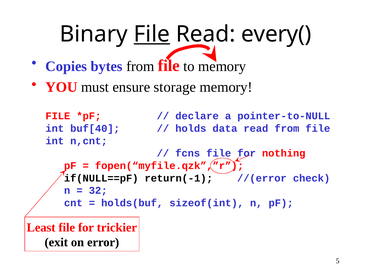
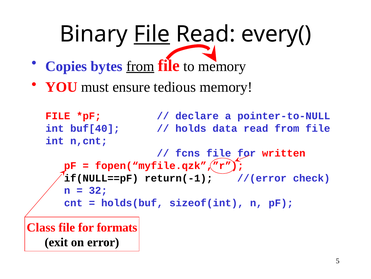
from at (140, 66) underline: none -> present
storage: storage -> tedious
nothing: nothing -> written
Least: Least -> Class
trickier: trickier -> formats
